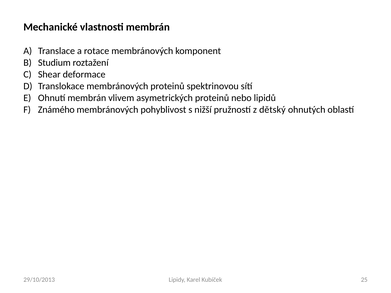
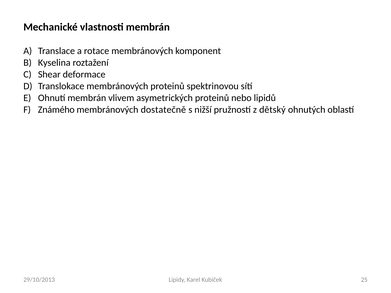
Studium: Studium -> Kyselina
pohyblivost: pohyblivost -> dostatečně
